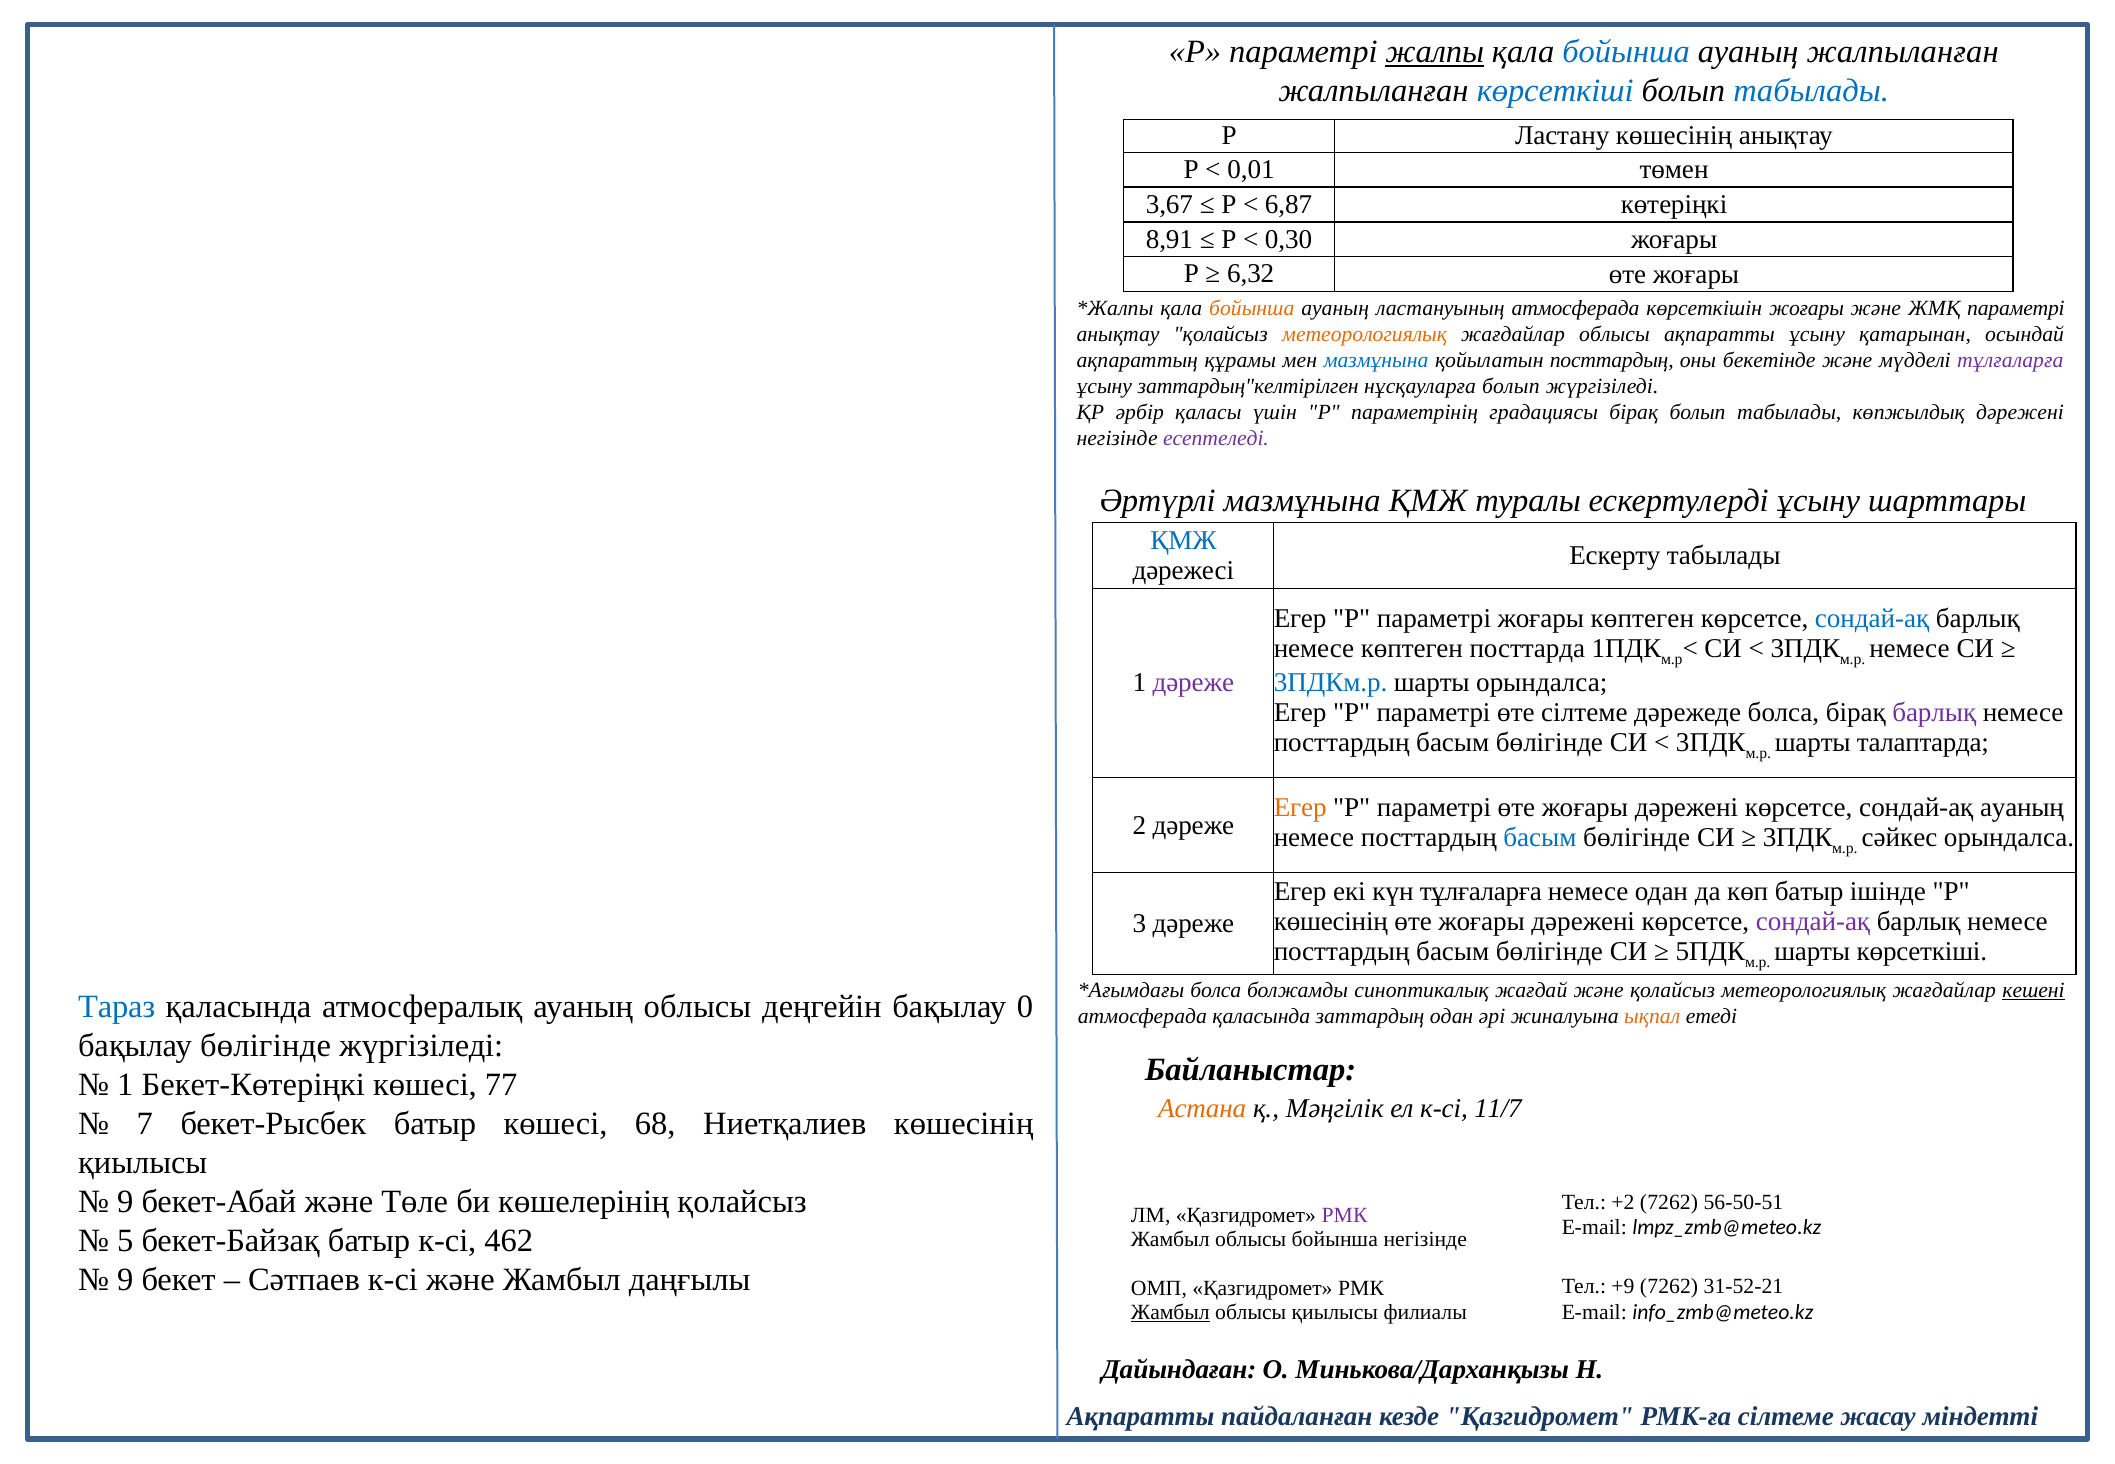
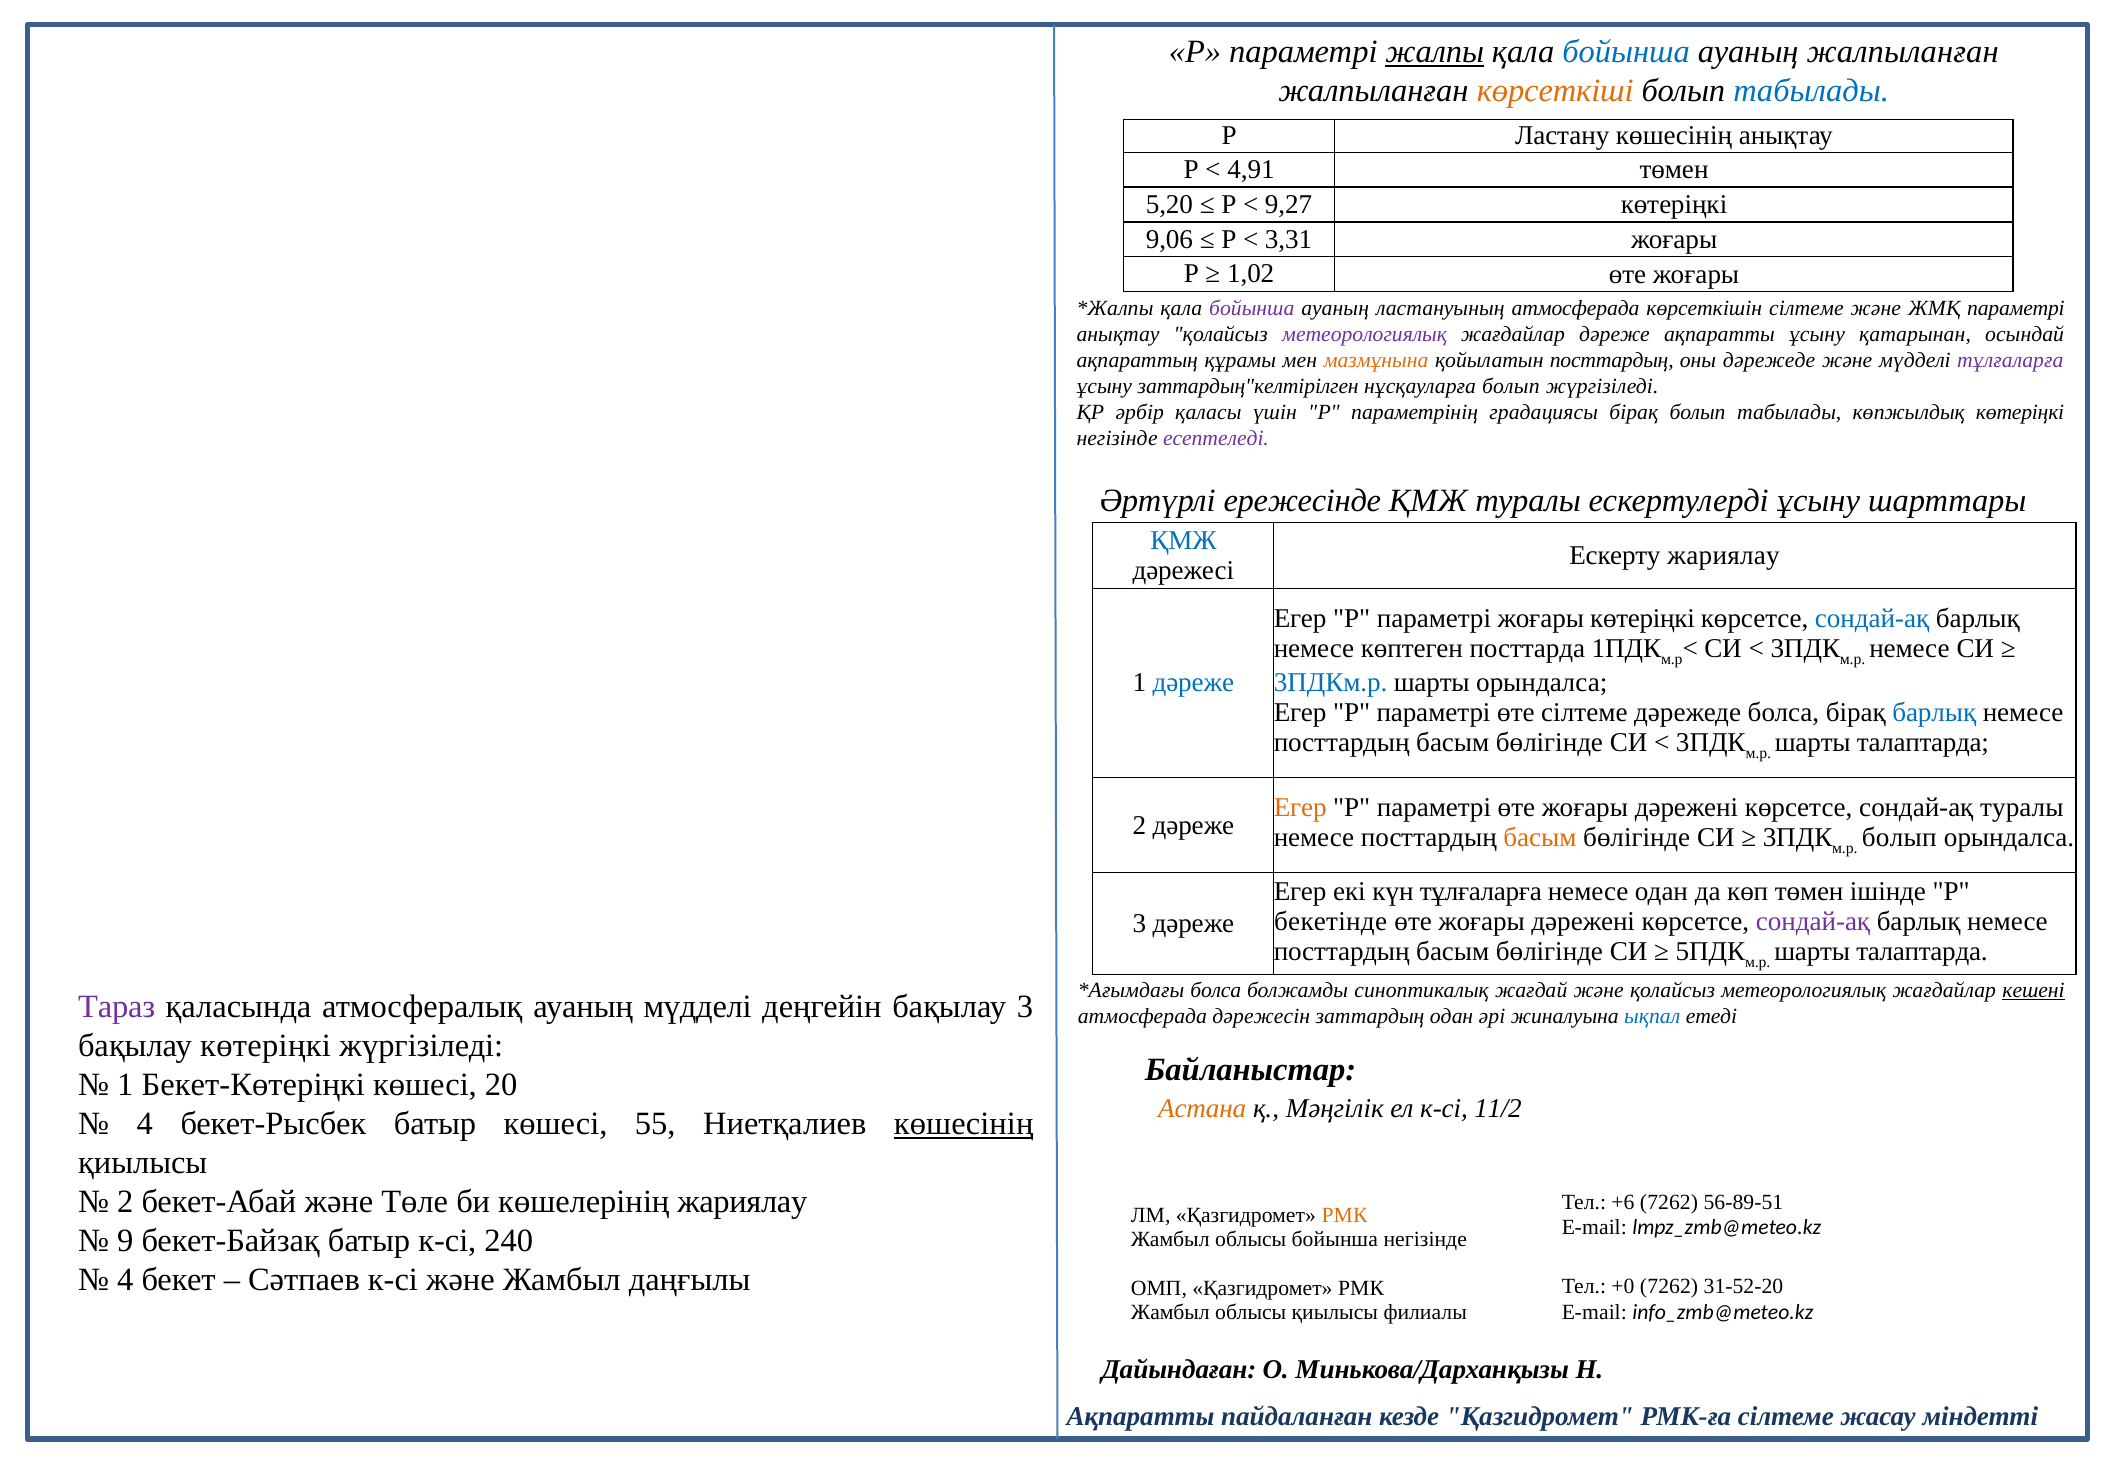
көрсеткіші at (1555, 91) colour: blue -> orange
0,01: 0,01 -> 4,91
3,67: 3,67 -> 5,20
6,87: 6,87 -> 9,27
8,91: 8,91 -> 9,06
0,30: 0,30 -> 3,31
6,32: 6,32 -> 1,02
бойынша at (1252, 308) colour: orange -> purple
көрсеткішін жоғары: жоғары -> сілтеме
метеорологиялық at (1365, 334) colour: orange -> purple
жағдайлар облысы: облысы -> дәреже
мазмұнына at (1376, 360) colour: blue -> orange
оны бекетінде: бекетінде -> дәрежеде
көпжылдық дәрежені: дәрежені -> көтеріңкі
Әртүрлі мазмұнына: мазмұнына -> ережесінде
Ескерту табылады: табылады -> жариялау
жоғары көптеген: көптеген -> көтеріңкі
дәреже at (1193, 683) colour: purple -> blue
барлық at (1934, 713) colour: purple -> blue
сондай-ақ ауаның: ауаның -> туралы
басым at (1540, 838) colour: blue -> orange
сәйкес at (1899, 838): сәйкес -> болып
көп батыр: батыр -> төмен
көшесінің at (1331, 922): көшесінің -> бекетінде
көрсеткіші at (1922, 952): көрсеткіші -> талаптарда
Тараз colour: blue -> purple
ауаның облысы: облысы -> мүдделі
бақылау 0: 0 -> 3
атмосферада қаласында: қаласында -> дәрежесін
ықпал colour: orange -> blue
бақылау бөлігінде: бөлігінде -> көтеріңкі
77: 77 -> 20
11/7: 11/7 -> 11/2
7 at (145, 1124): 7 -> 4
68: 68 -> 55
көшесінің at (964, 1124) underline: none -> present
9 at (125, 1202): 9 -> 2
көшелерінің қолайсыз: қолайсыз -> жариялау
+2: +2 -> +6
56-50-51: 56-50-51 -> 56-89-51
РМК at (1345, 1216) colour: purple -> orange
5: 5 -> 9
462: 462 -> 240
9 at (125, 1280): 9 -> 4
+9: +9 -> +0
31-52-21: 31-52-21 -> 31-52-20
Жамбыл at (1170, 1312) underline: present -> none
